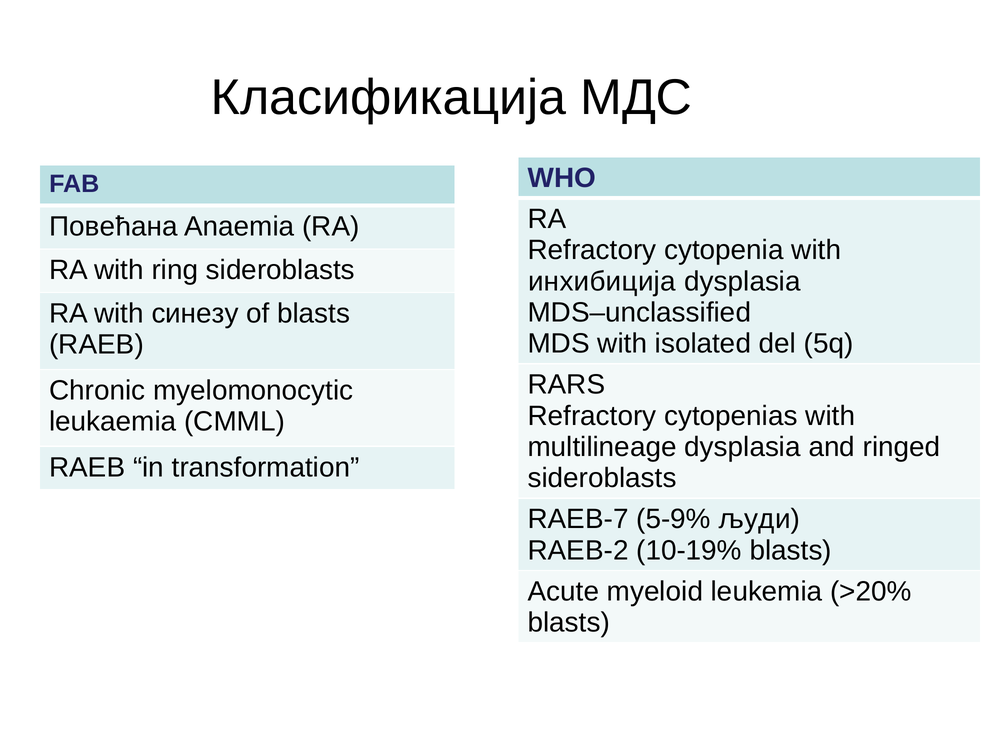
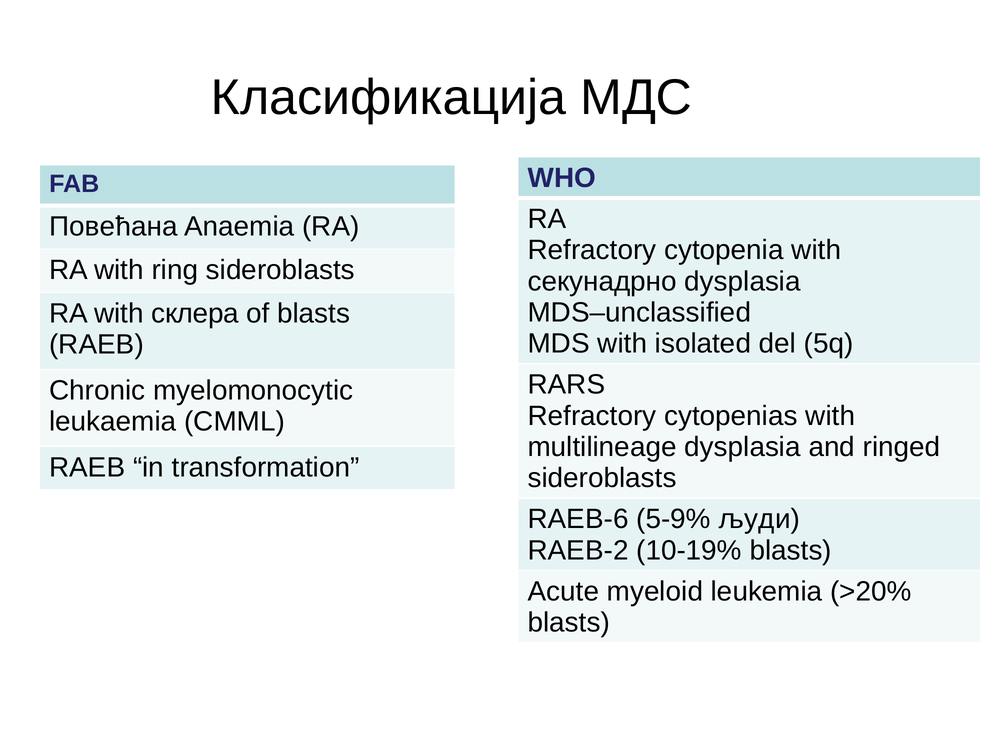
инхибиција: инхибиција -> секунадрно
синезу: синезу -> склера
RAEB-7: RAEB-7 -> RAEB-6
